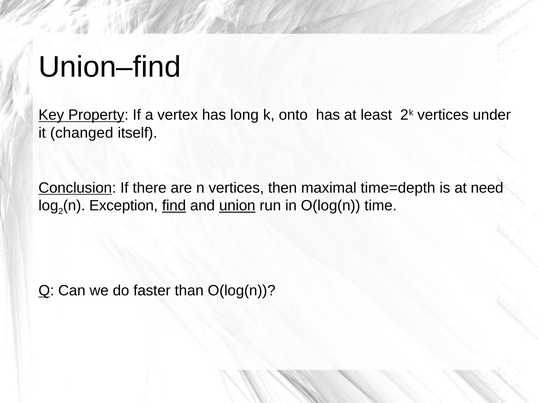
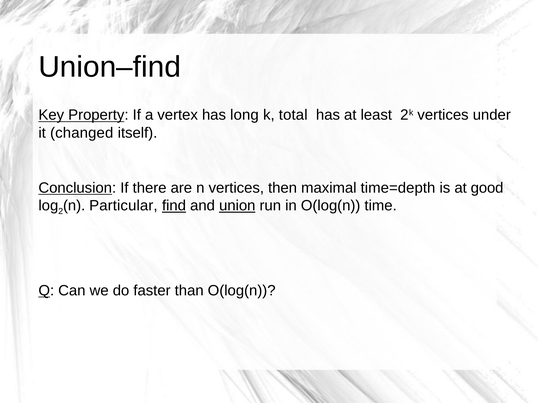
onto: onto -> total
need: need -> good
Exception: Exception -> Particular
